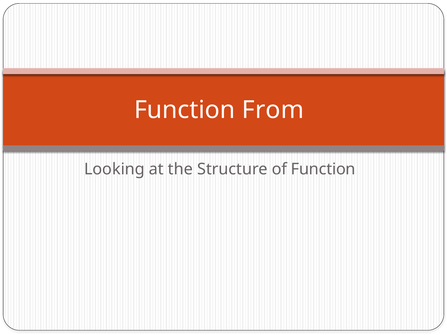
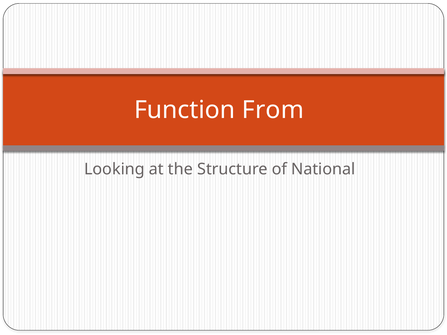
of Function: Function -> National
